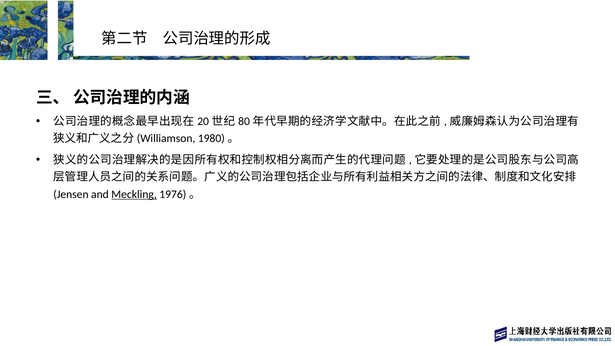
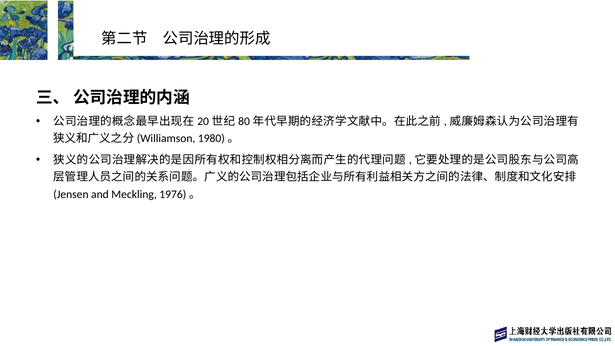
Meckling underline: present -> none
